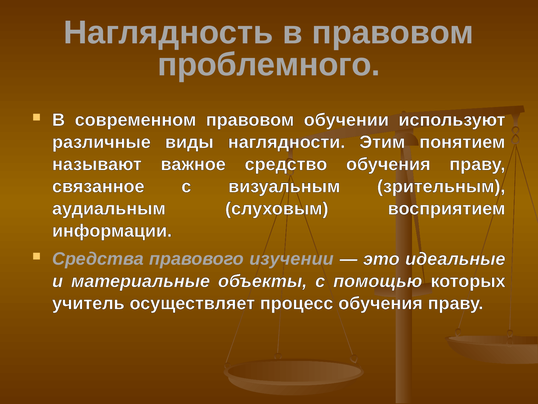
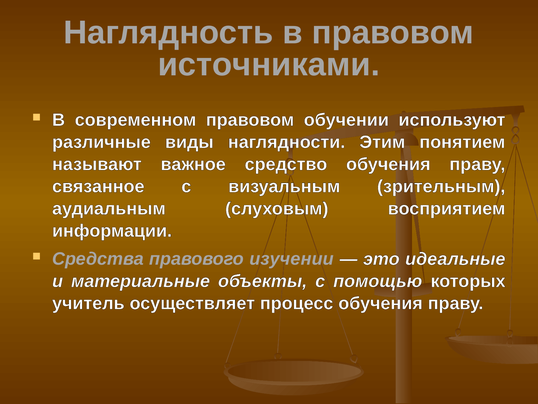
проблемного: проблемного -> источниками
